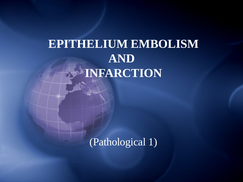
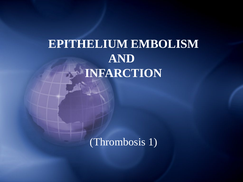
Pathological: Pathological -> Thrombosis
